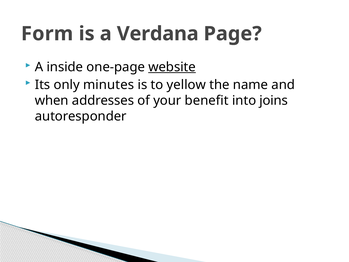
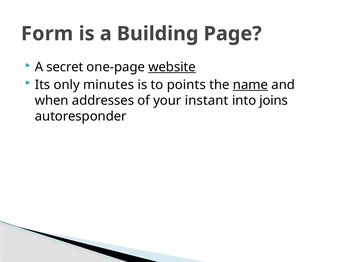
Verdana: Verdana -> Building
inside: inside -> secret
yellow: yellow -> points
name underline: none -> present
benefit: benefit -> instant
